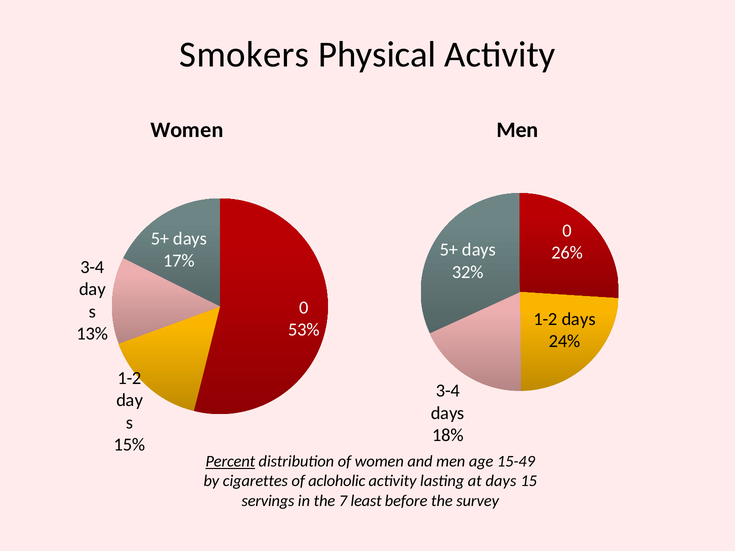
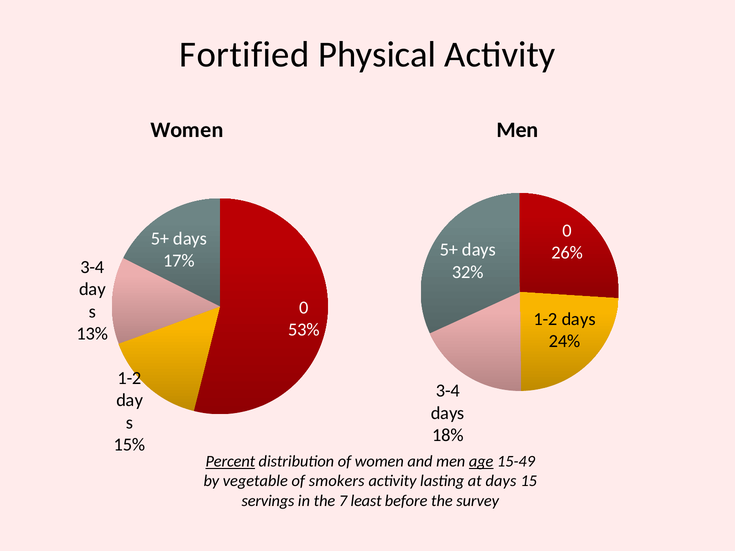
Smokers: Smokers -> Fortified
age underline: none -> present
cigarettes: cigarettes -> vegetable
acloholic: acloholic -> smokers
